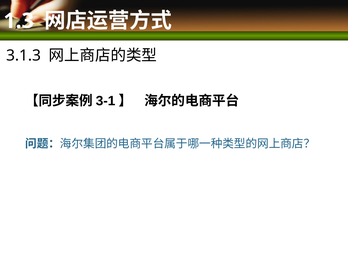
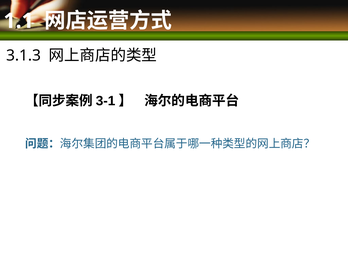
1.3: 1.3 -> 1.1
